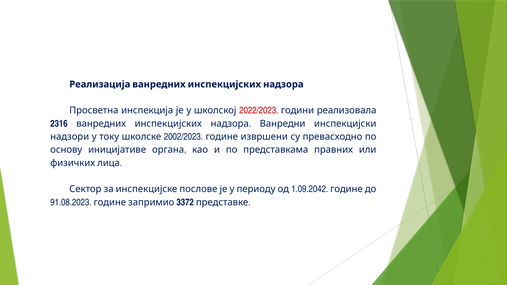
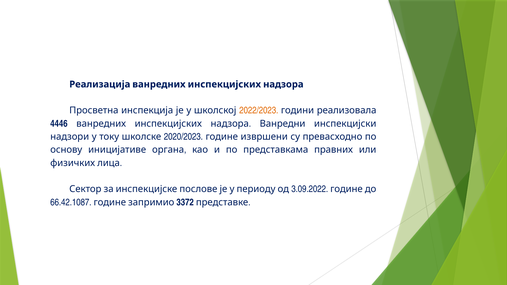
2022/2023 colour: red -> orange
2316: 2316 -> 4446
2002/2023: 2002/2023 -> 2020/2023
1.09.2042: 1.09.2042 -> 3.09.2022
91.08.2023: 91.08.2023 -> 66.42.1087
